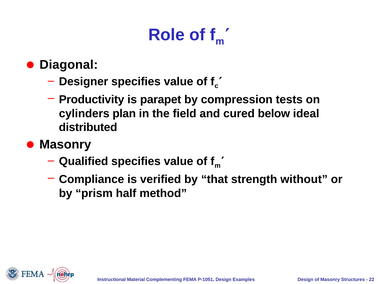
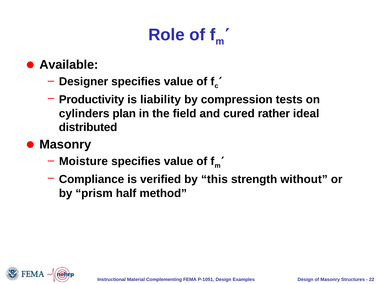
Diagonal: Diagonal -> Available
parapet: parapet -> liability
below: below -> rather
Qualified: Qualified -> Moisture
that: that -> this
